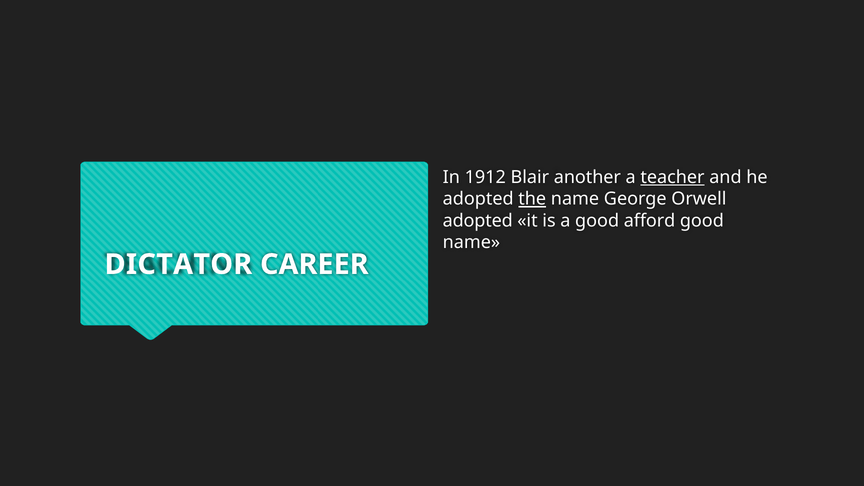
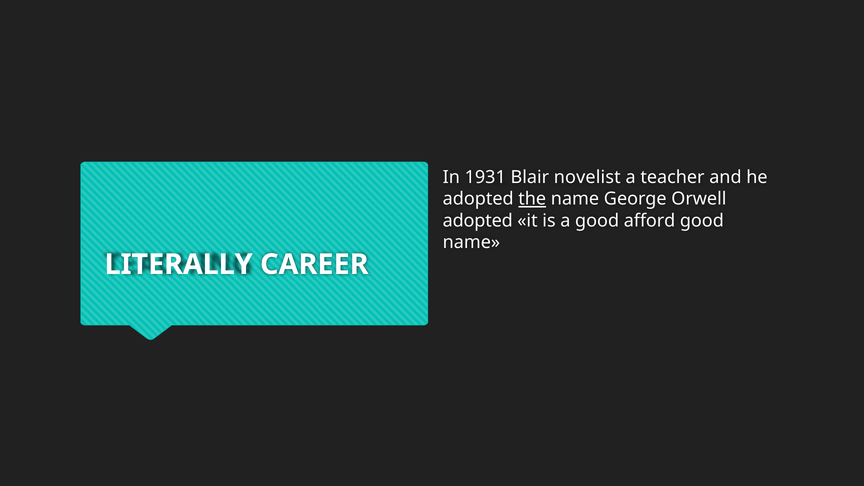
1912: 1912 -> 1931
another: another -> novelist
teacher underline: present -> none
DICTATOR: DICTATOR -> LITERALLY
